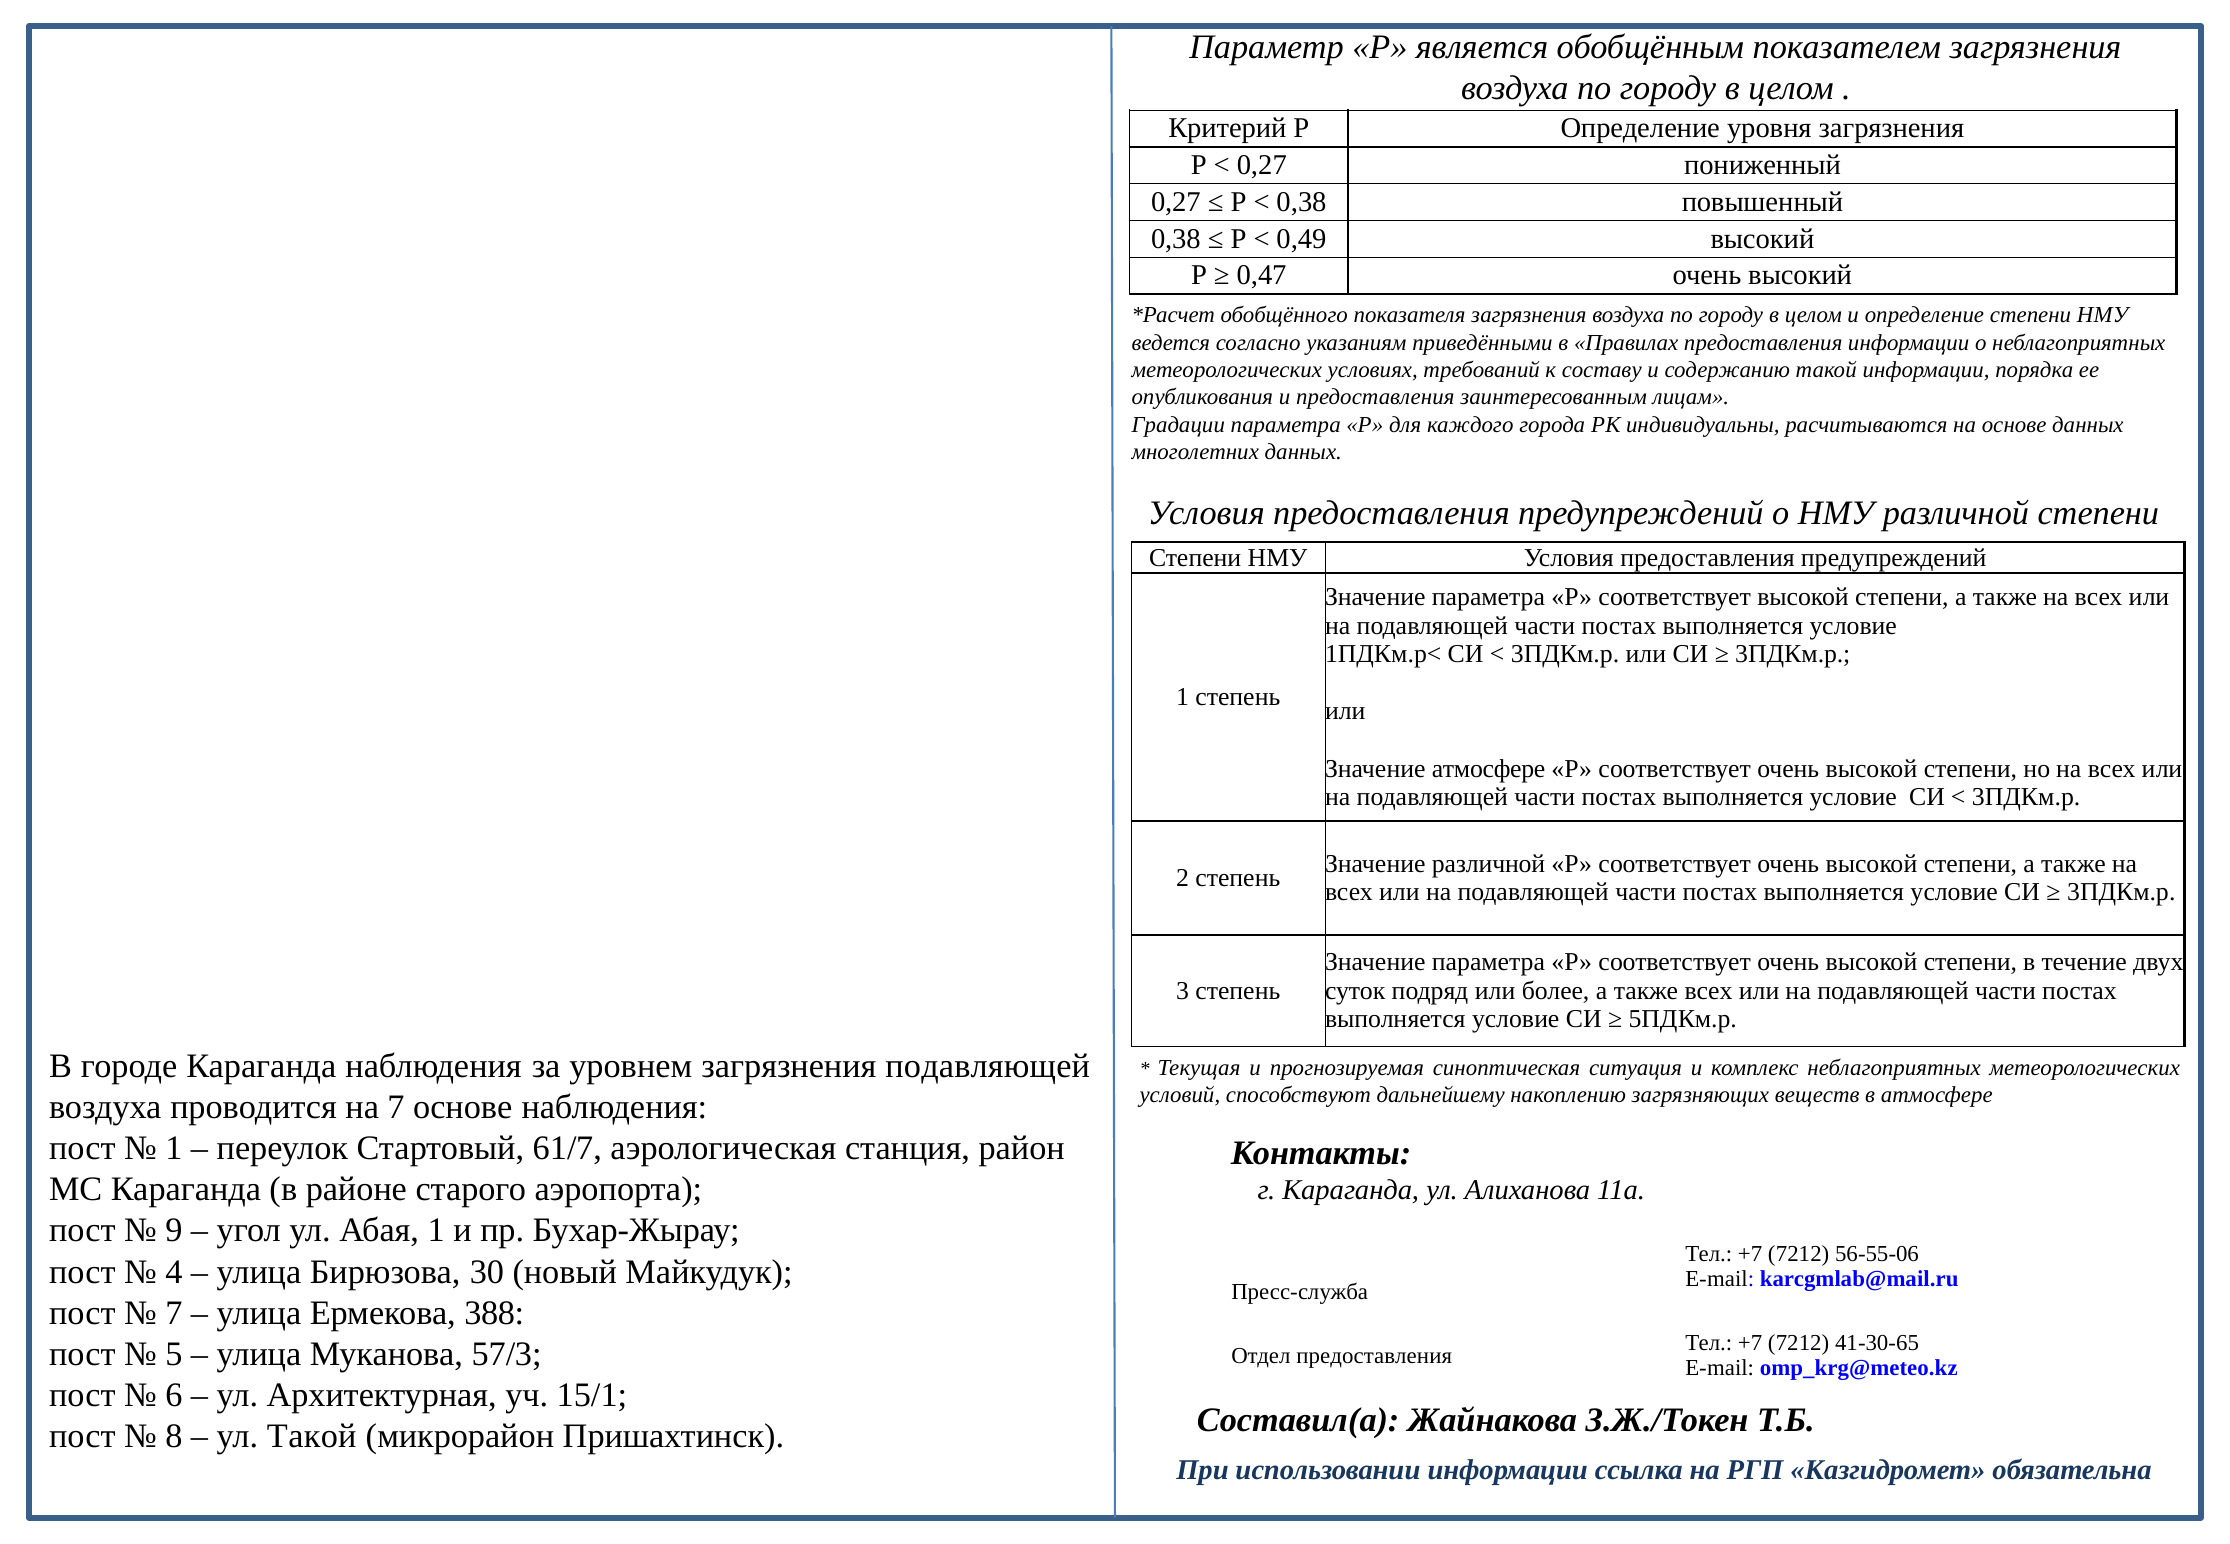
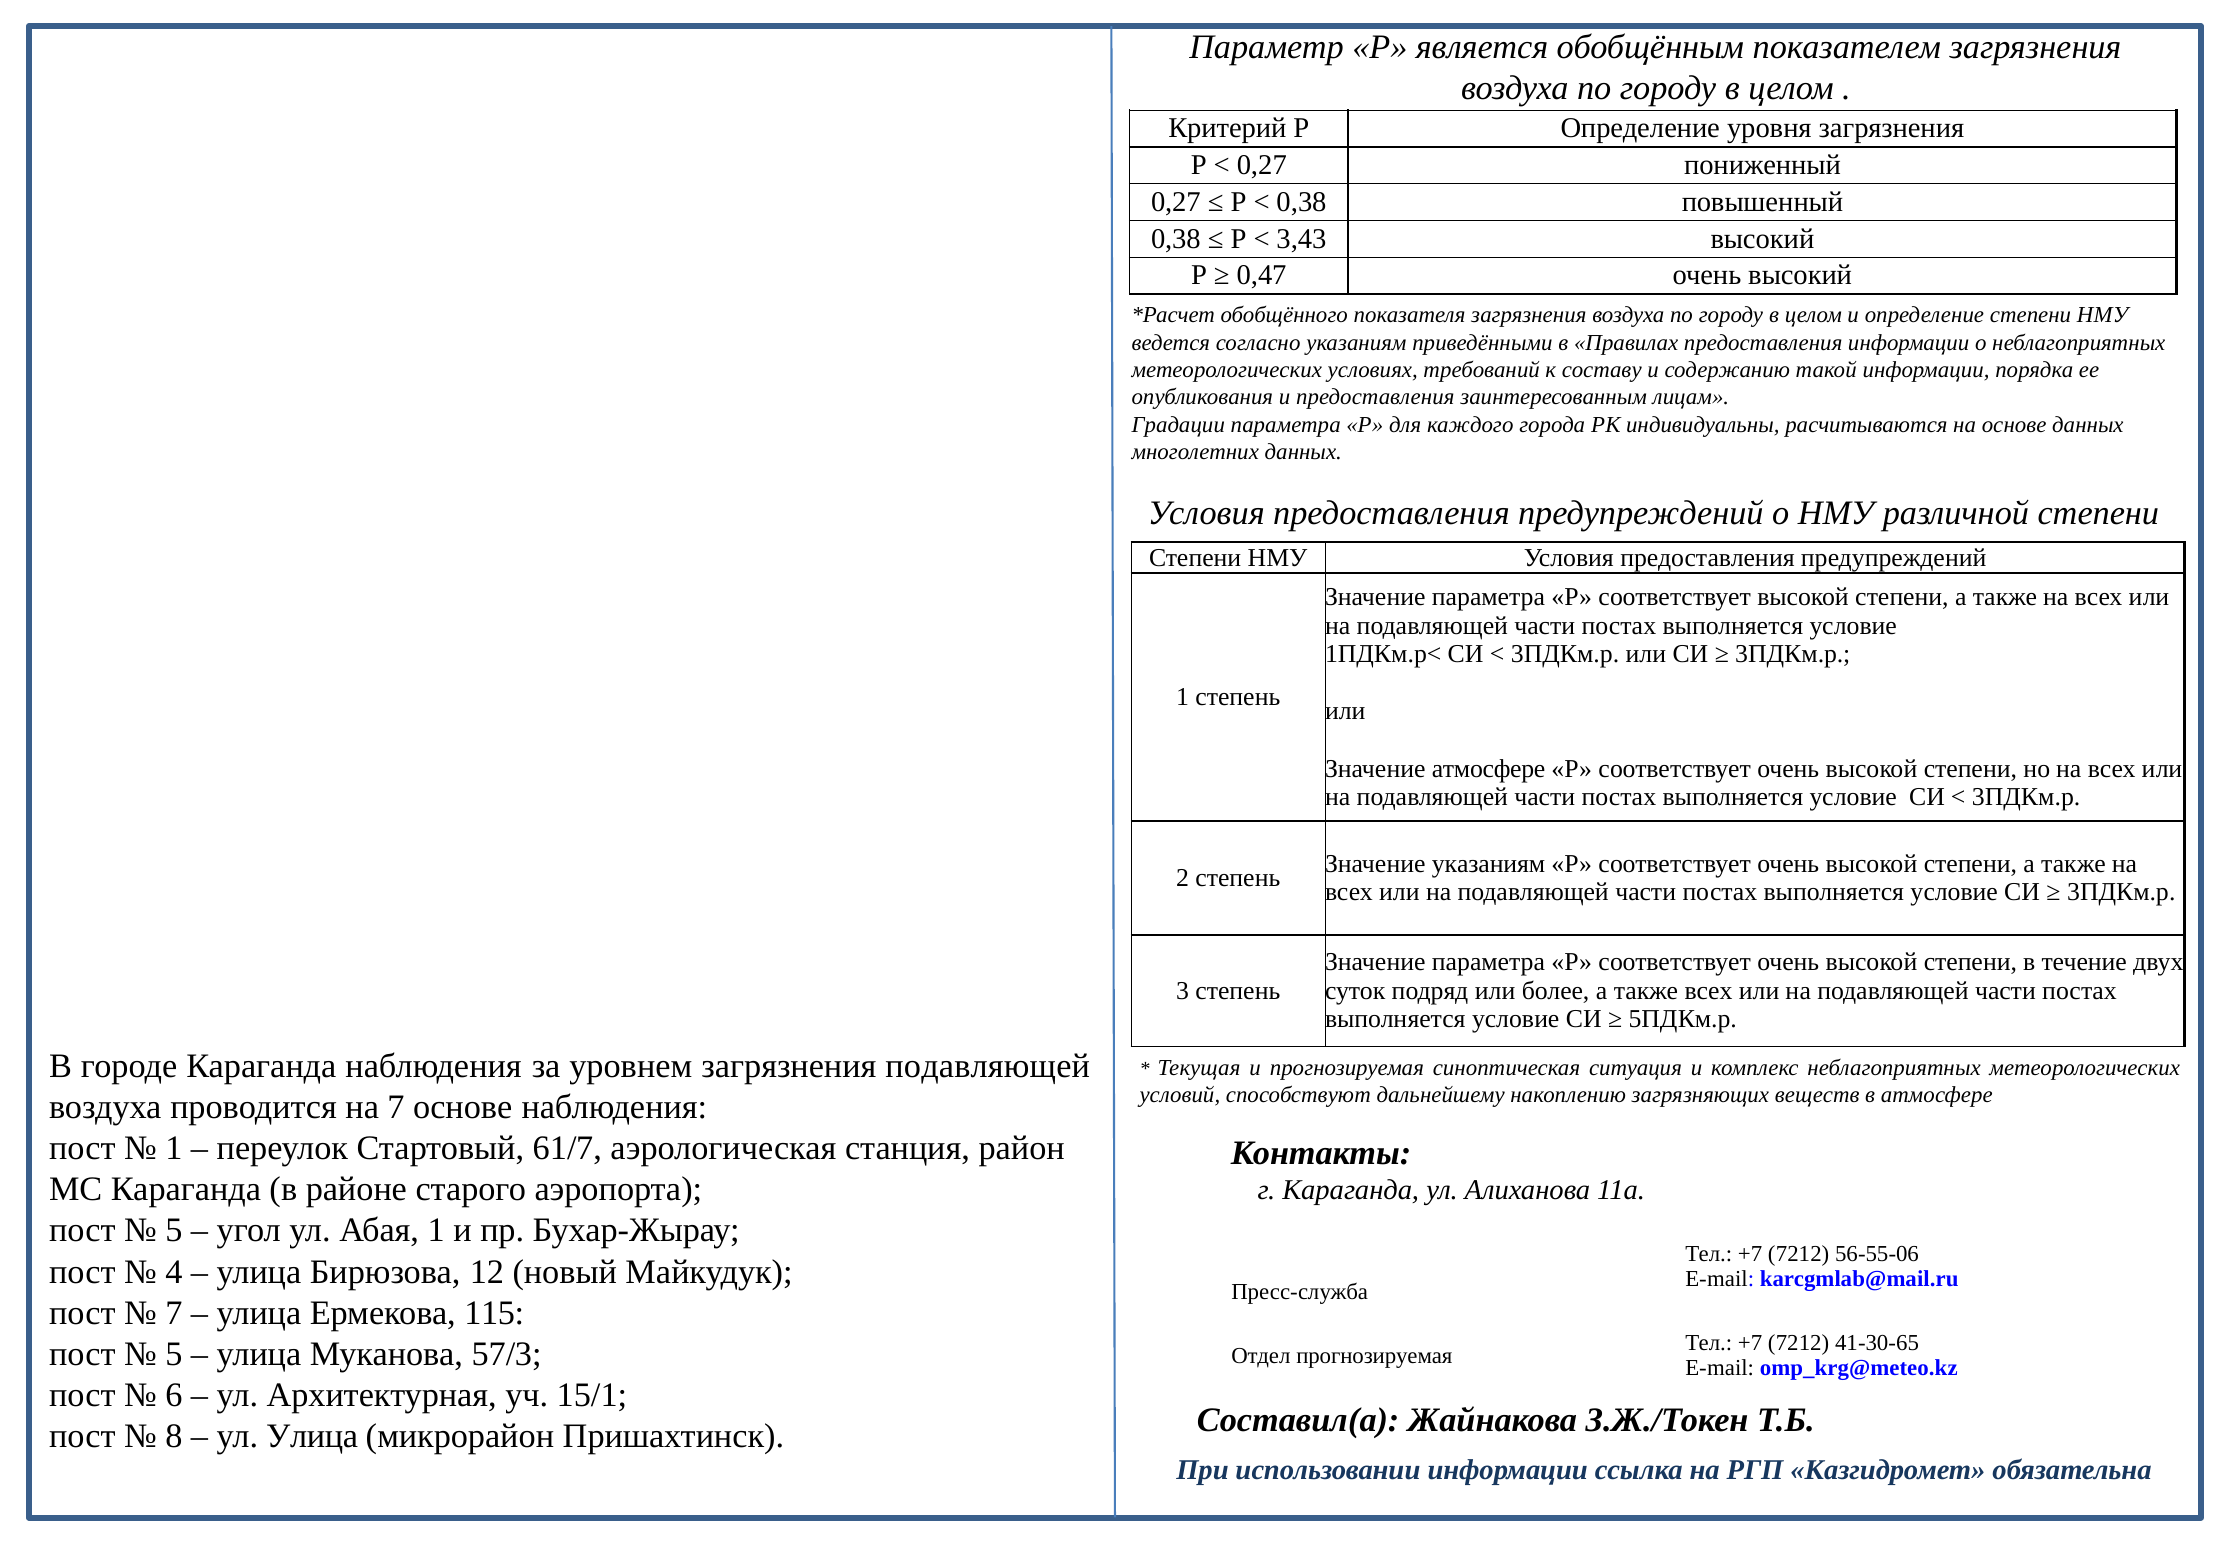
0,49: 0,49 -> 3,43
Значение различной: различной -> указаниям
9 at (174, 1230): 9 -> 5
30: 30 -> 12
388: 388 -> 115
Отдел предоставления: предоставления -> прогнозируемая
ул Такой: Такой -> Улица
